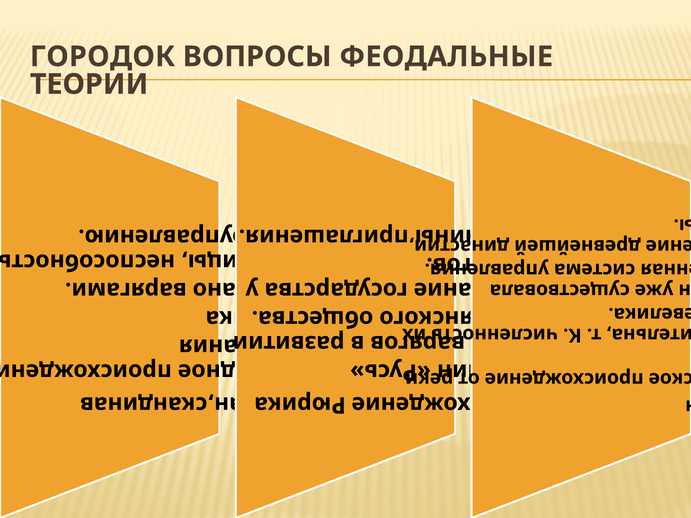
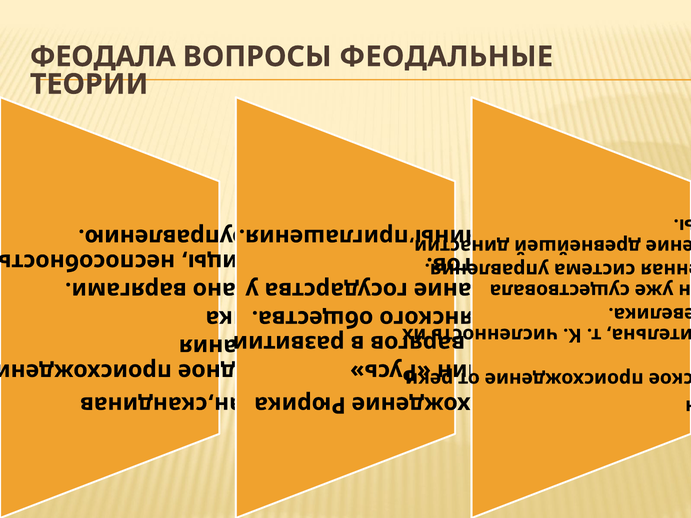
ГОРОДОК: ГОРОДОК -> ФЕОДАЛА
